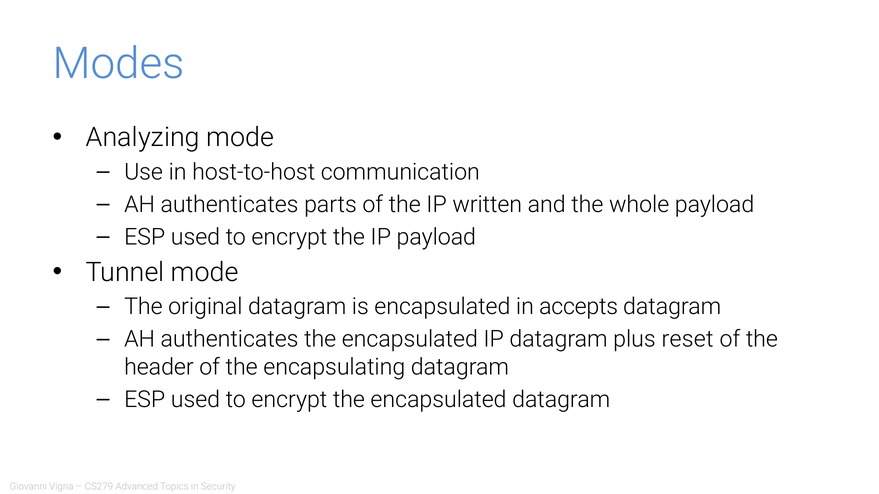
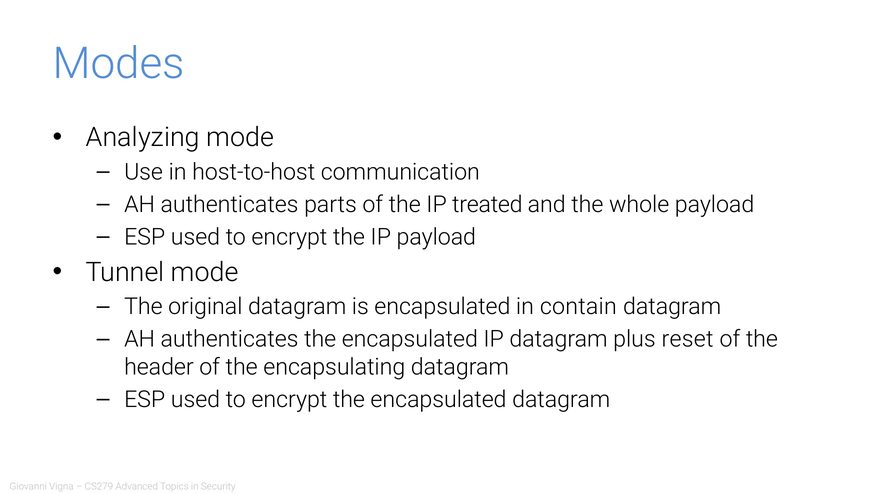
written: written -> treated
accepts: accepts -> contain
